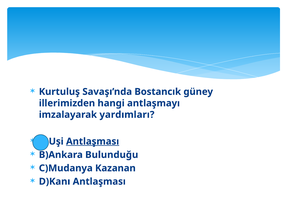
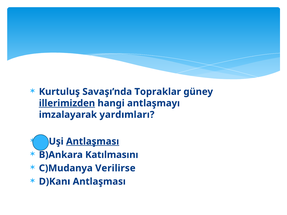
Bostancık: Bostancık -> Topraklar
illerimizden underline: none -> present
Bulunduğu: Bulunduğu -> Katılmasını
Kazanan: Kazanan -> Verilirse
